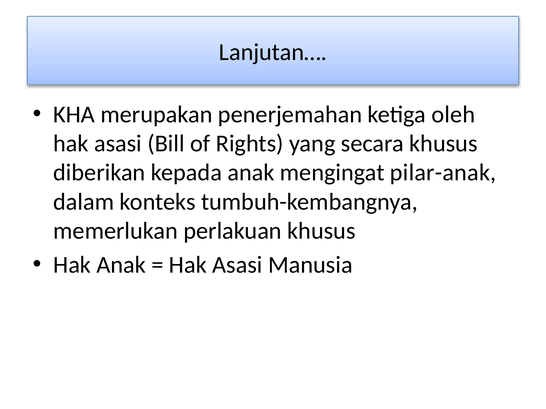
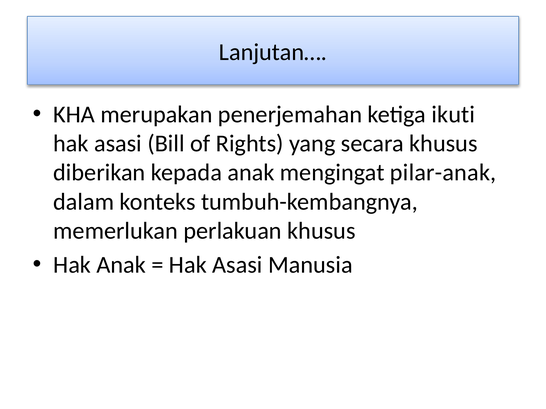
oleh: oleh -> ikuti
